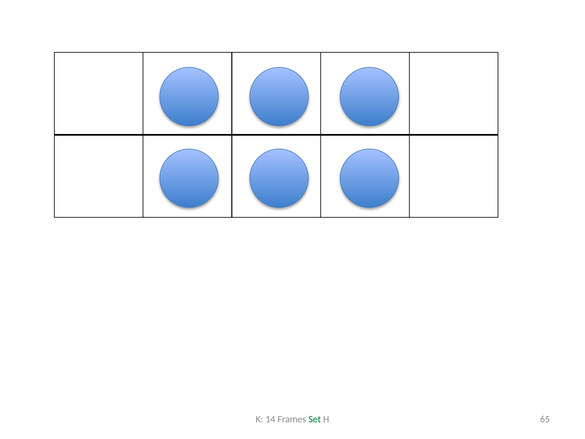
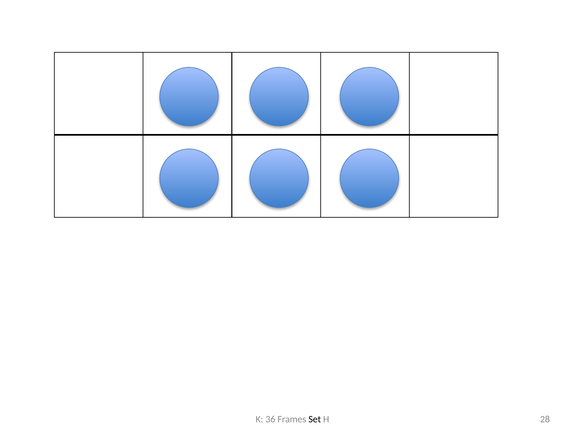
14: 14 -> 36
Set colour: green -> black
65: 65 -> 28
